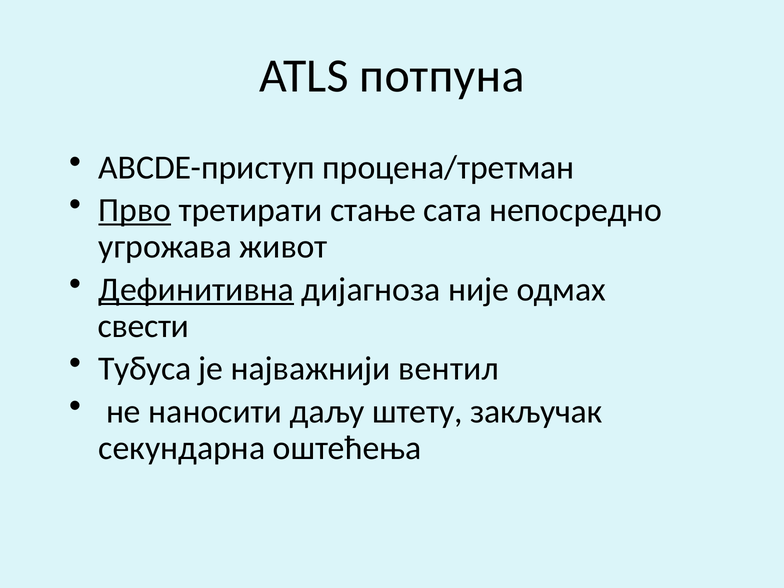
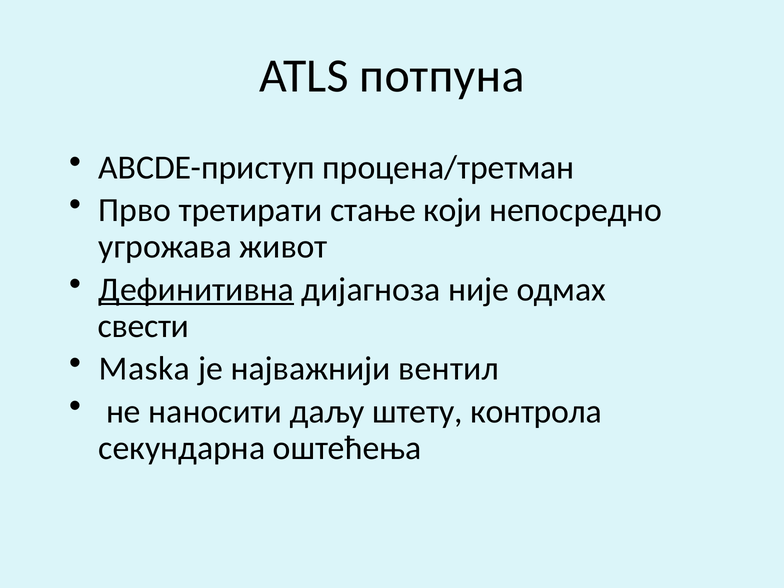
Прво underline: present -> none
сата: сата -> који
Тубуса: Тубуса -> Maska
закључак: закључак -> контрола
